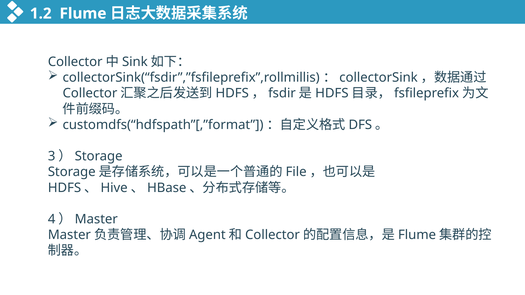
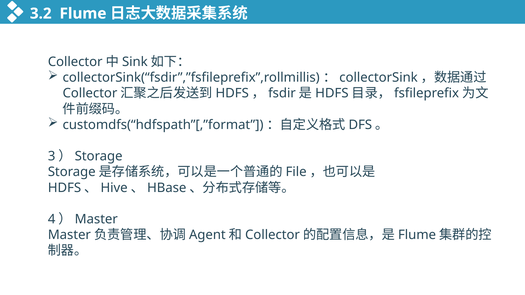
1.2: 1.2 -> 3.2
